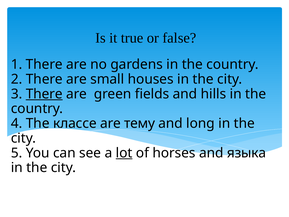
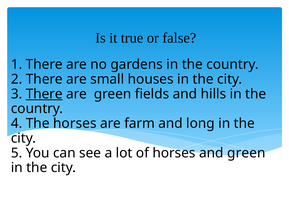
The классе: классе -> horses
тему: тему -> farm
lot underline: present -> none
and языка: языка -> green
